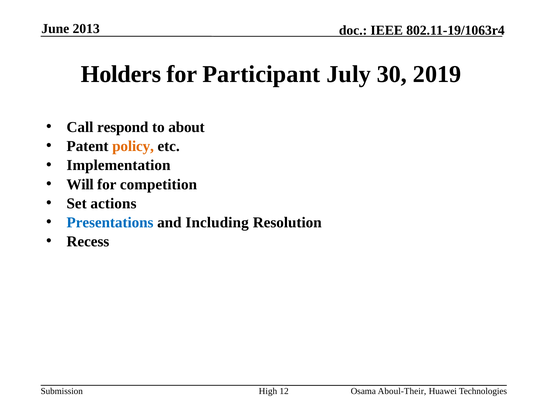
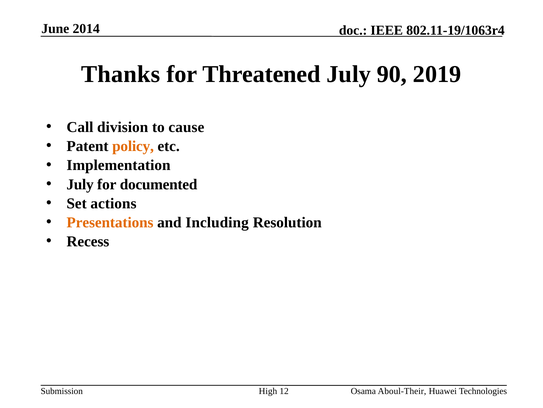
2013: 2013 -> 2014
Holders: Holders -> Thanks
Participant: Participant -> Threatened
30: 30 -> 90
respond: respond -> division
about: about -> cause
Will at (80, 184): Will -> July
competition: competition -> documented
Presentations colour: blue -> orange
